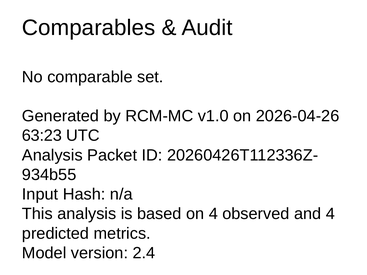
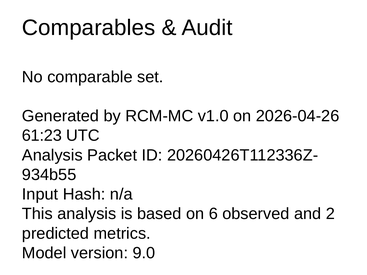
63:23: 63:23 -> 61:23
on 4: 4 -> 6
and 4: 4 -> 2
2.4: 2.4 -> 9.0
